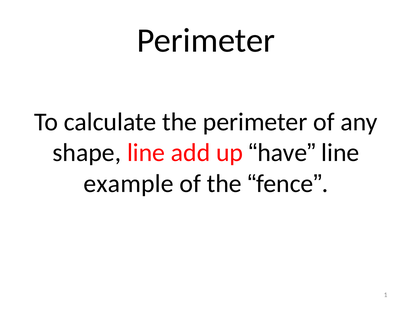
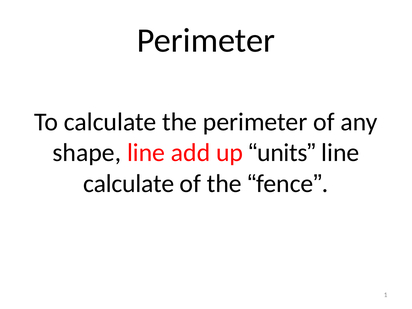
have: have -> units
example at (129, 184): example -> calculate
